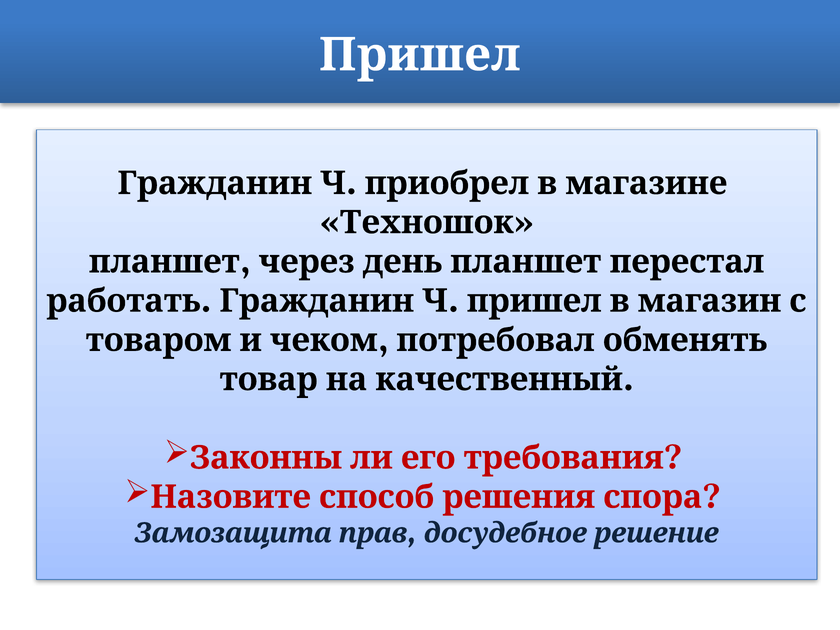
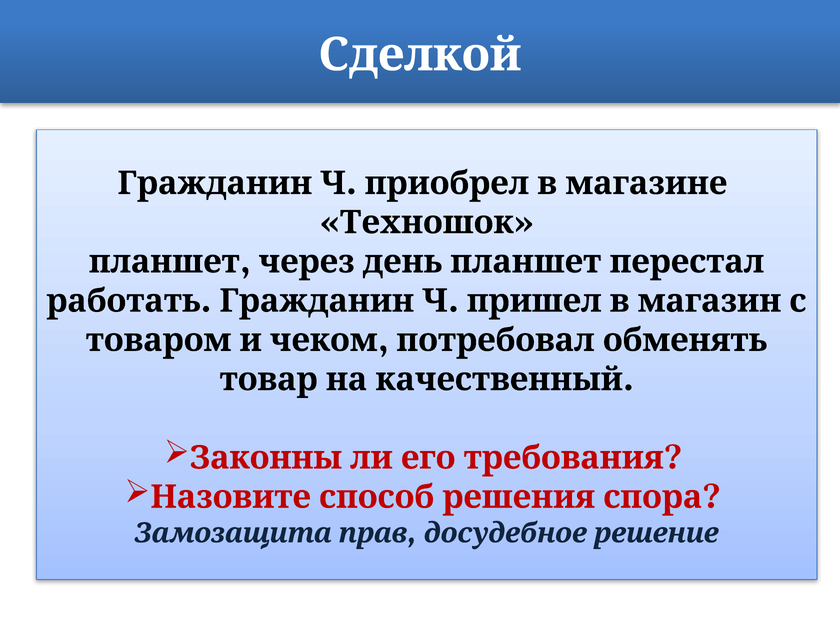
Пришел at (420, 55): Пришел -> Сделкой
